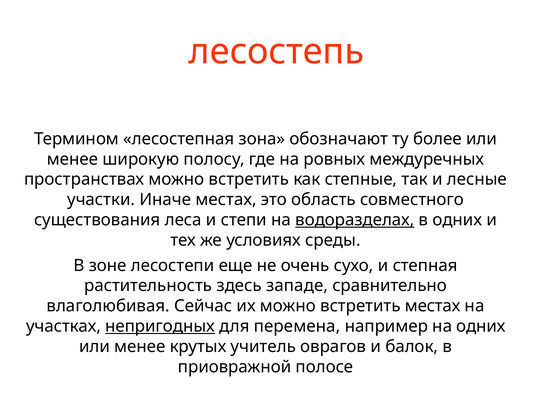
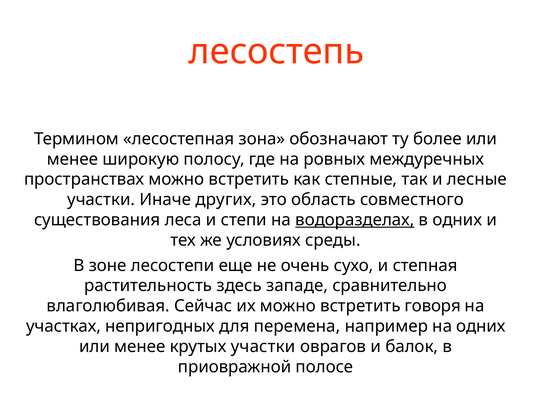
Иначе местах: местах -> других
встретить местах: местах -> говоря
непригодных underline: present -> none
крутых учитель: учитель -> участки
